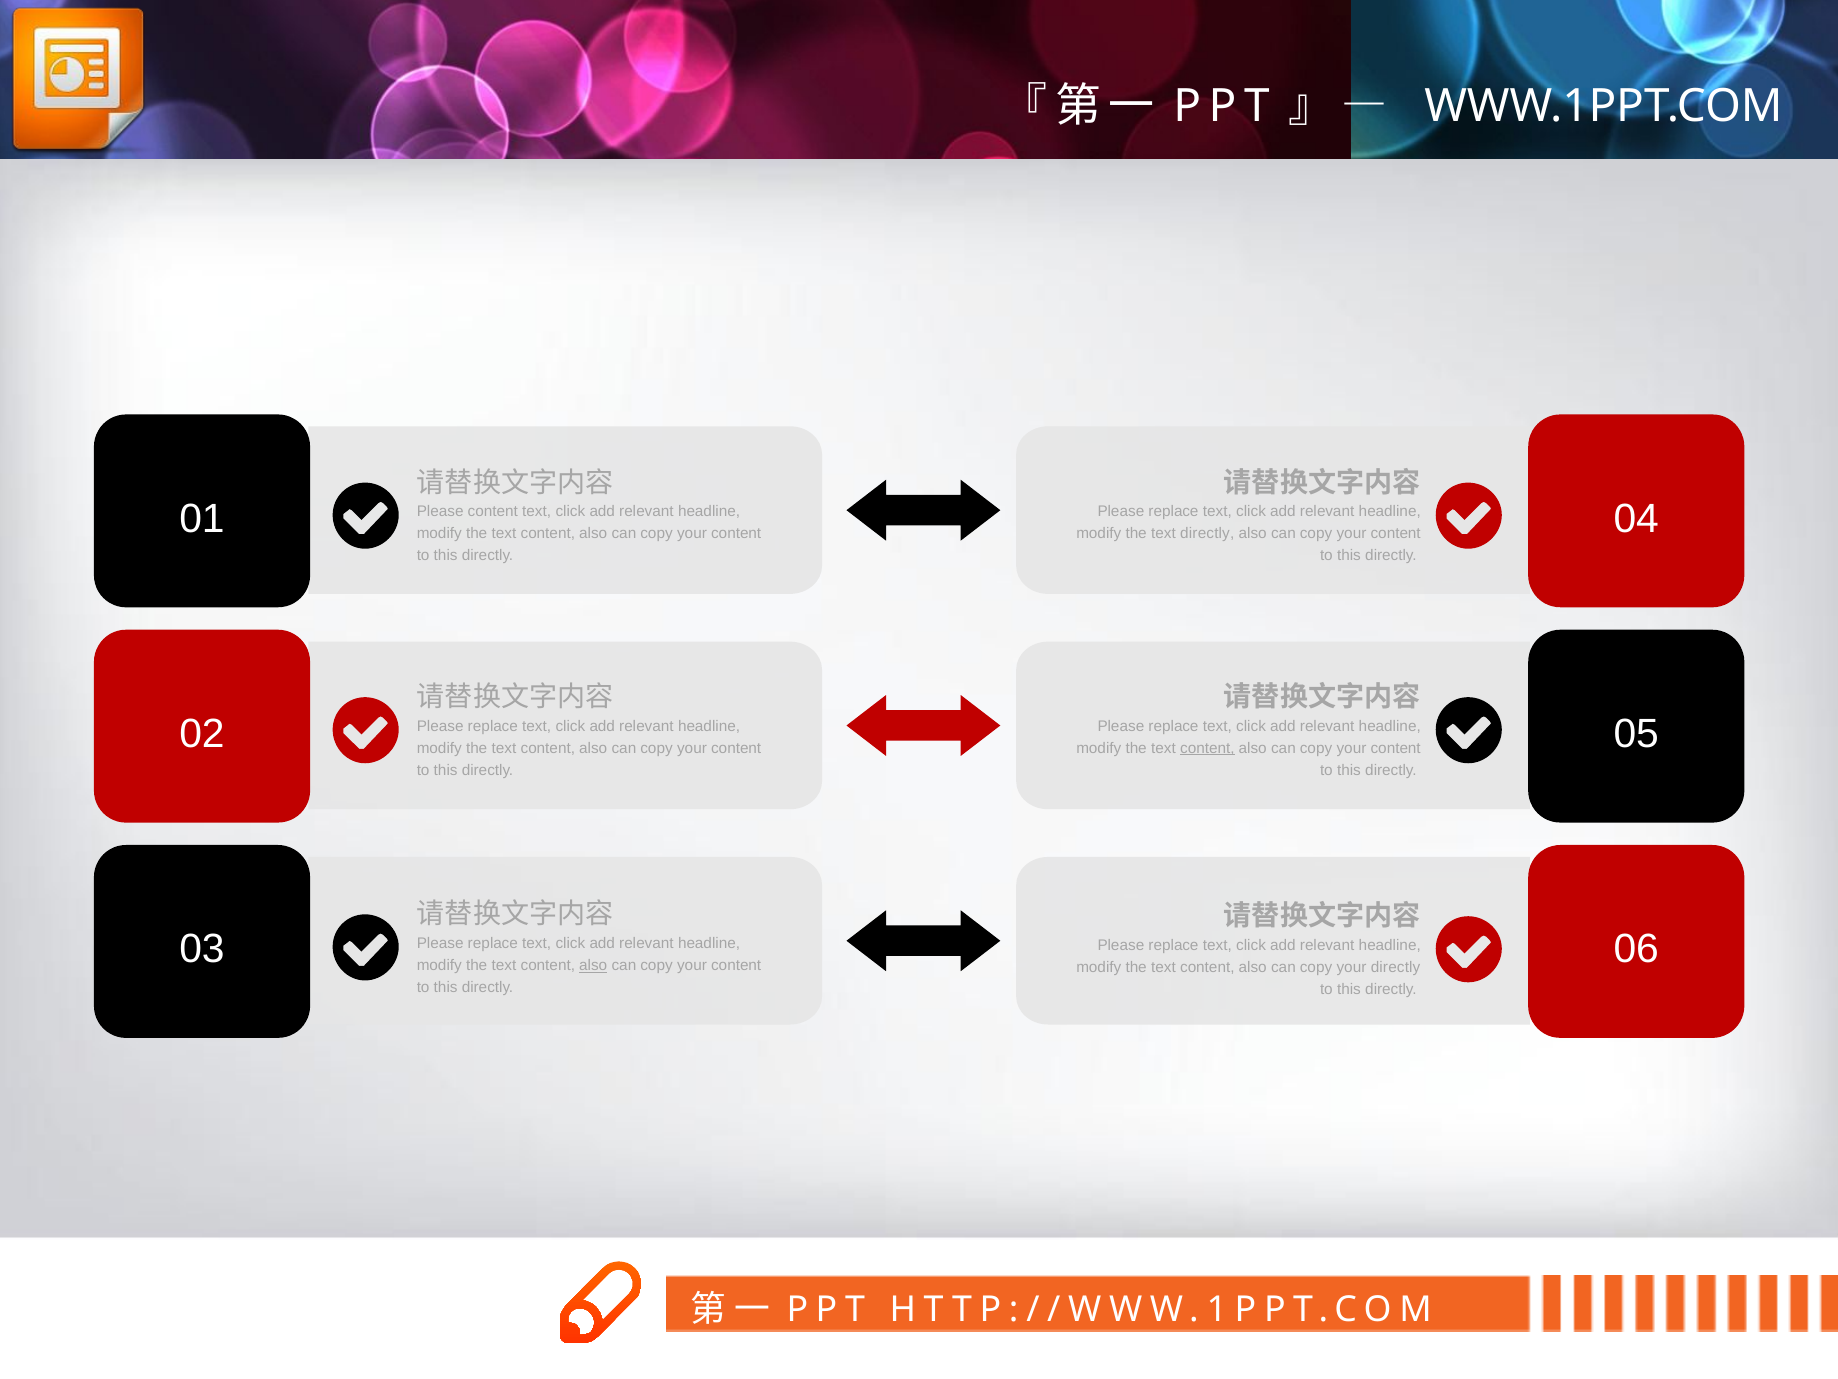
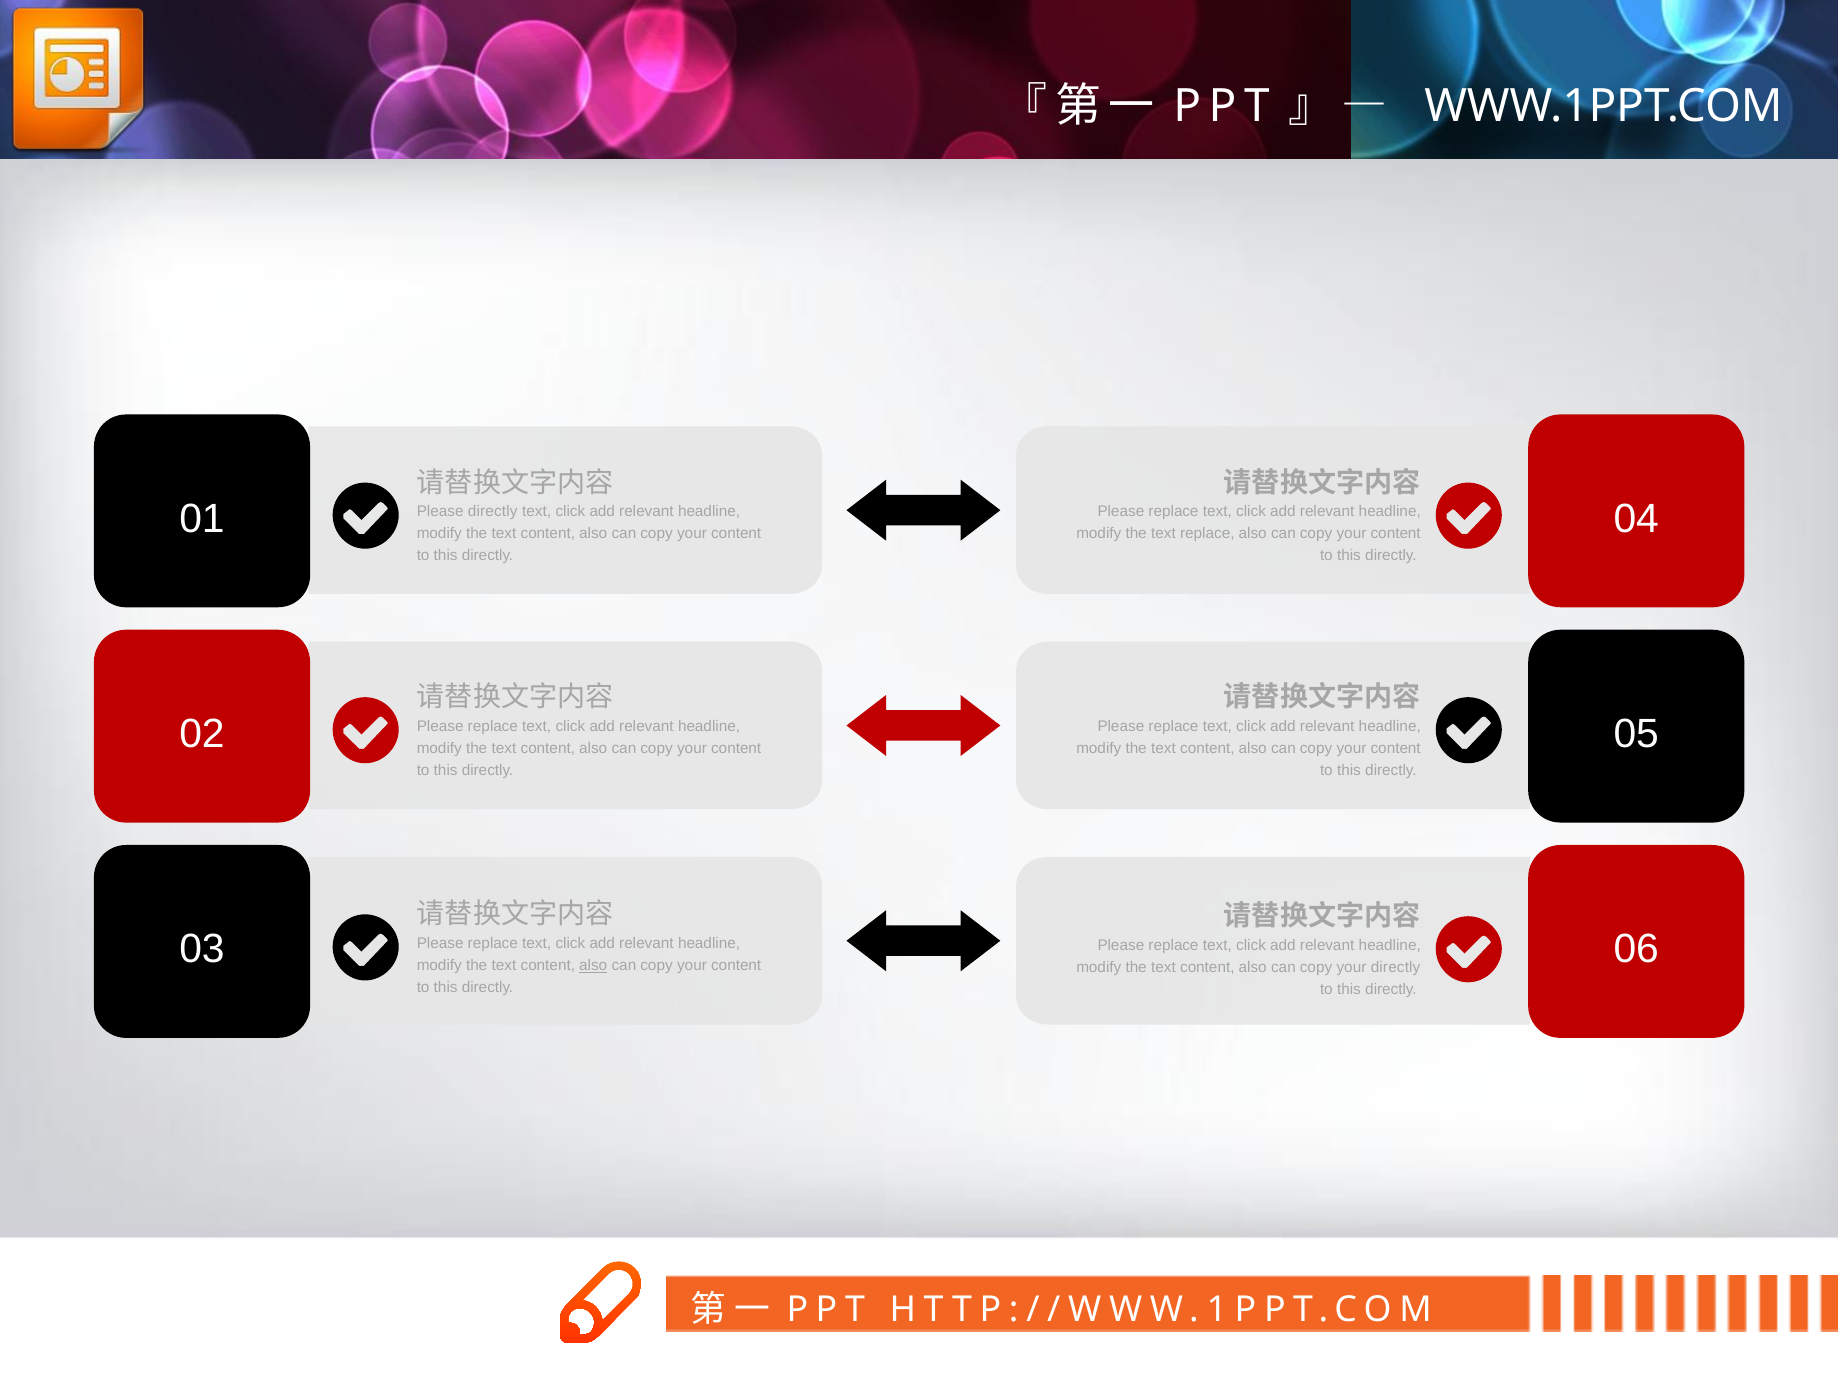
Please content: content -> directly
text directly: directly -> replace
content at (1207, 748) underline: present -> none
